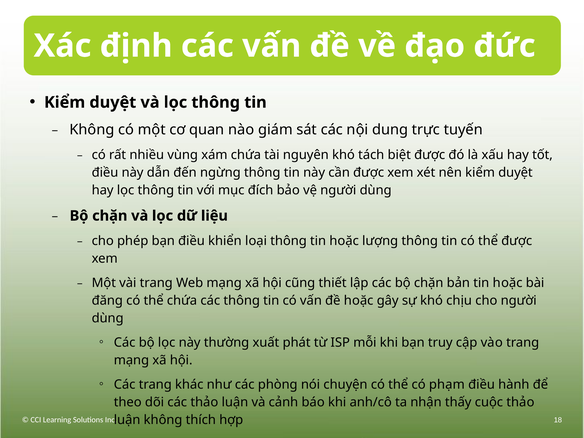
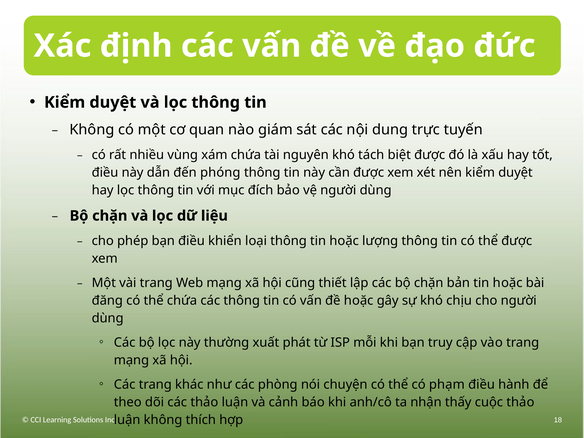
ngừng: ngừng -> phóng
